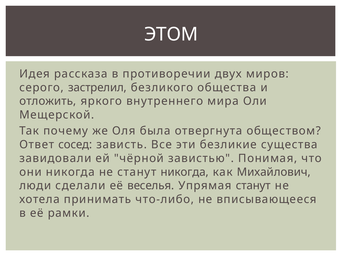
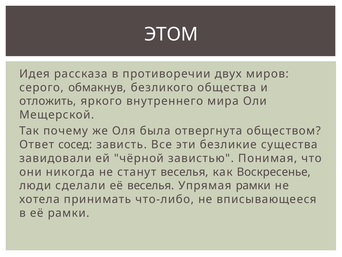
застрелил: застрелил -> обмакнув
станут никогда: никогда -> веселья
Михайлович: Михайлович -> Воскресенье
Упрямая станут: станут -> рамки
